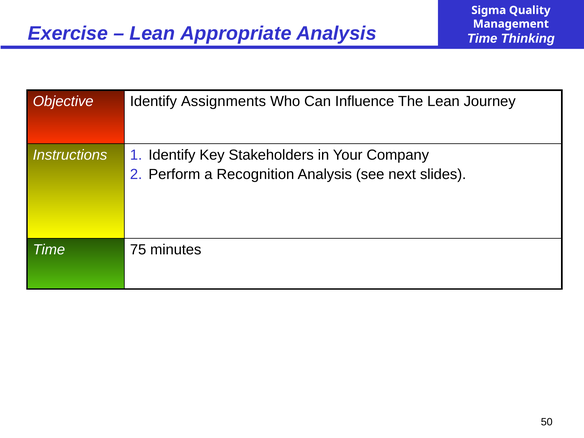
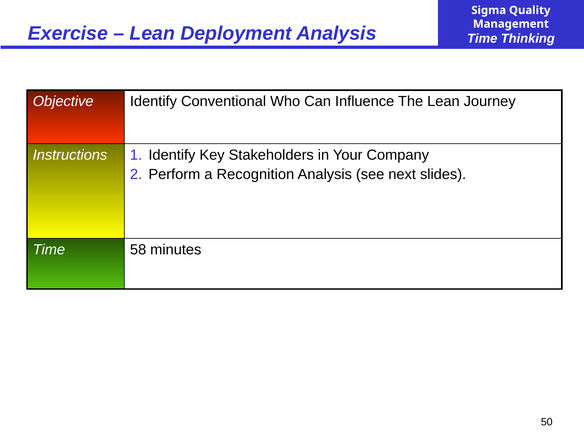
Appropriate: Appropriate -> Deployment
Assignments: Assignments -> Conventional
75: 75 -> 58
